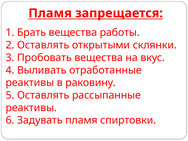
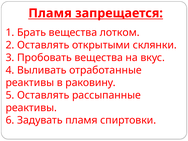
работы: работы -> лотком
